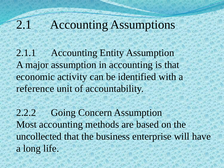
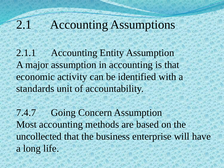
reference: reference -> standards
2.2.2: 2.2.2 -> 7.4.7
